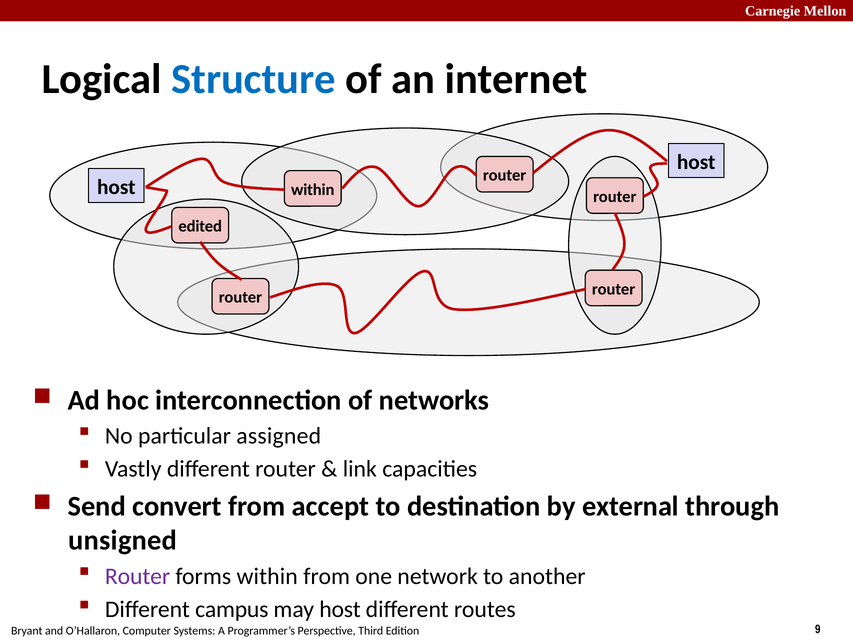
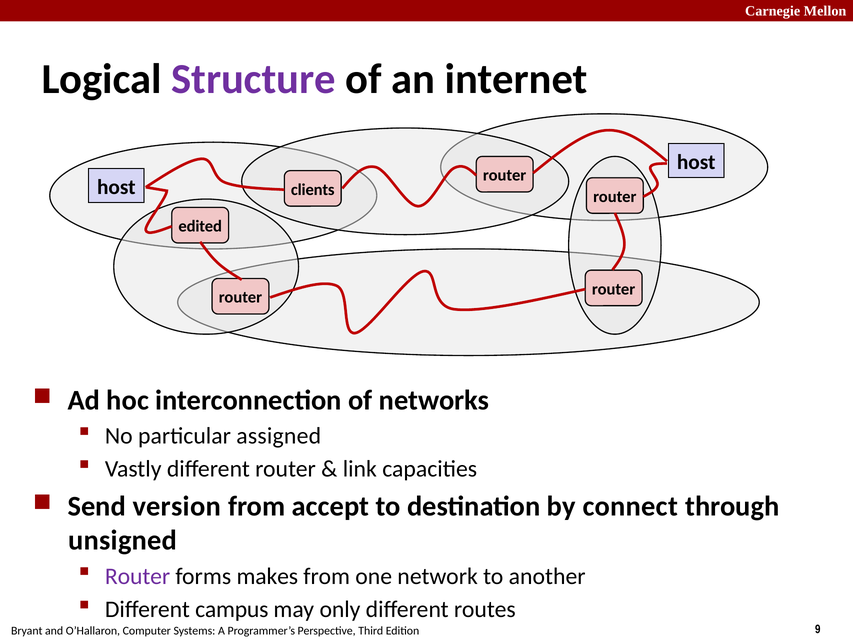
Structure colour: blue -> purple
within at (313, 189): within -> clients
convert: convert -> version
external: external -> connect
forms within: within -> makes
may host: host -> only
